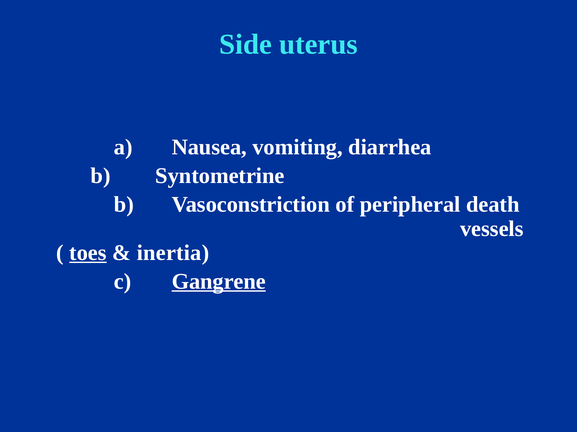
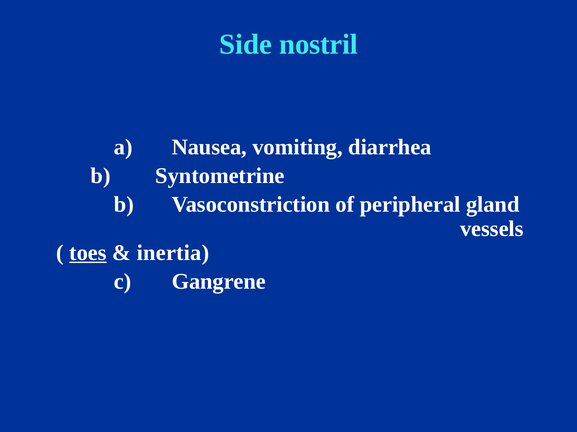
uterus: uterus -> nostril
death: death -> gland
Gangrene underline: present -> none
